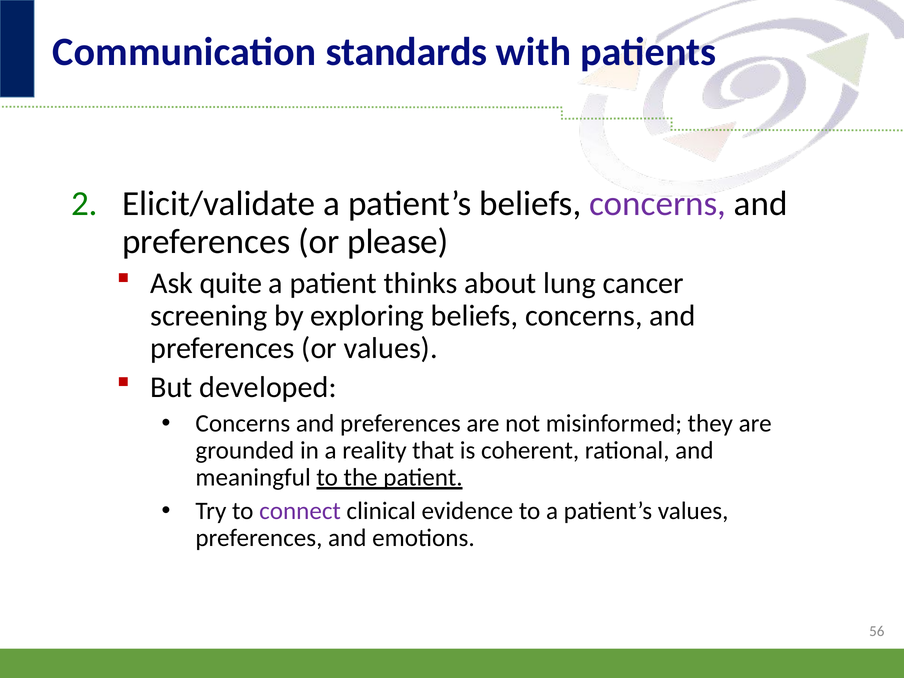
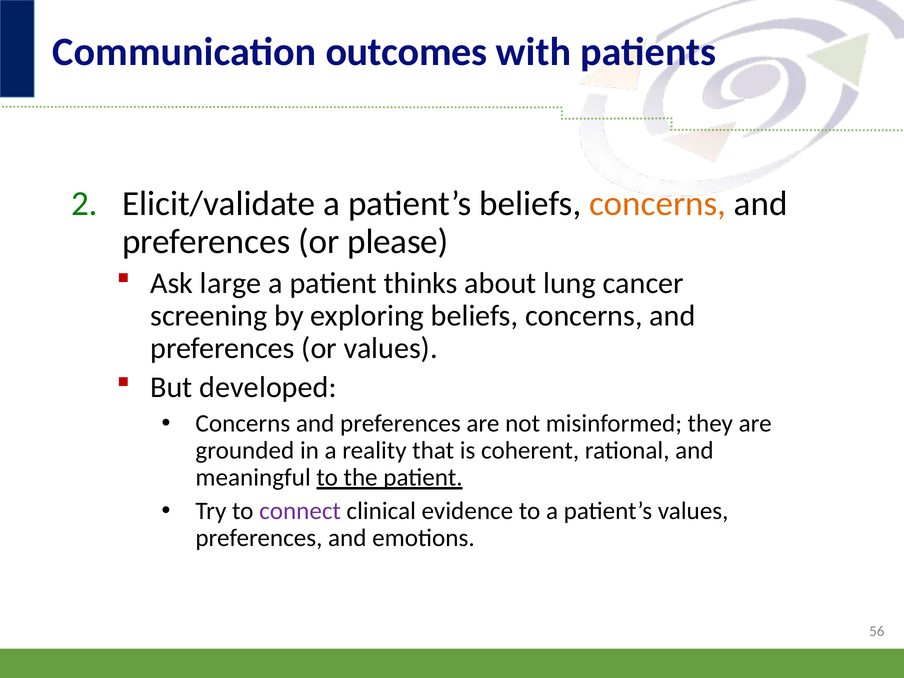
standards: standards -> outcomes
concerns at (658, 204) colour: purple -> orange
quite: quite -> large
